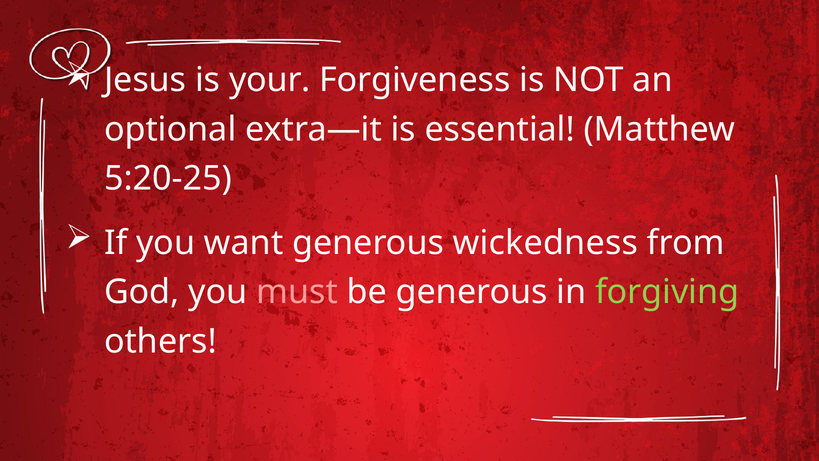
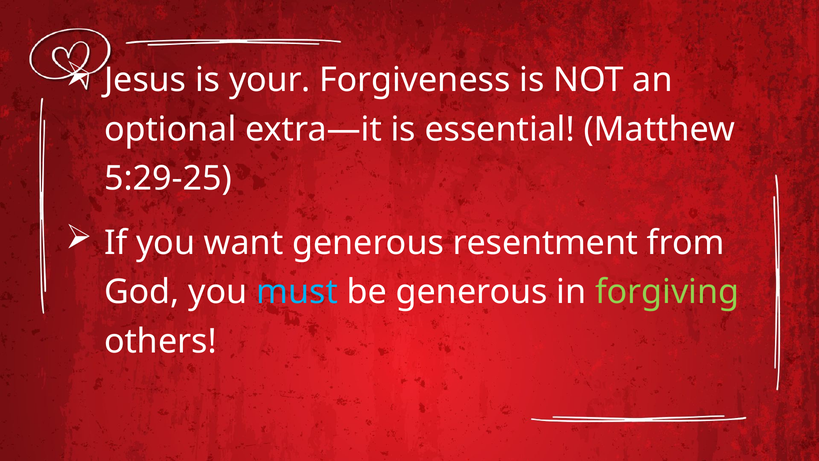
5:20-25: 5:20-25 -> 5:29-25
wickedness: wickedness -> resentment
must colour: pink -> light blue
